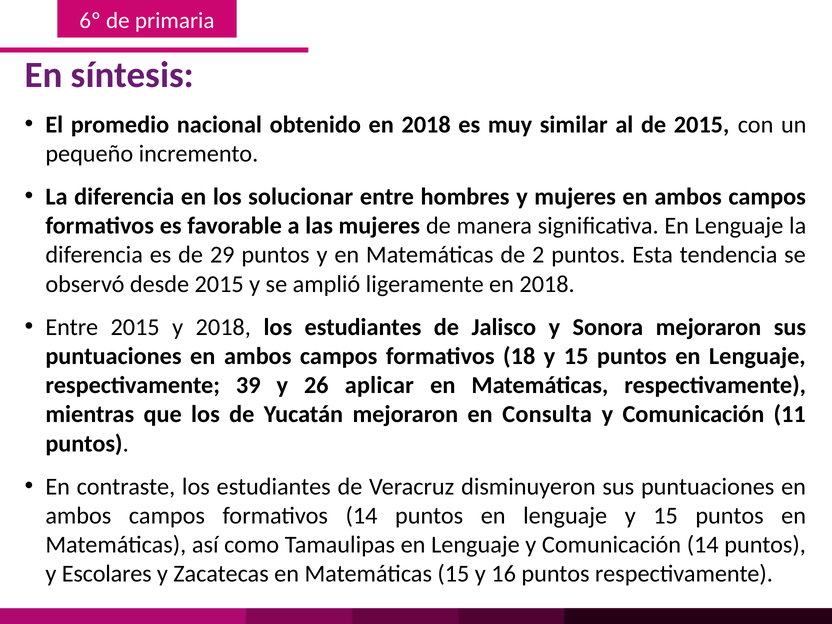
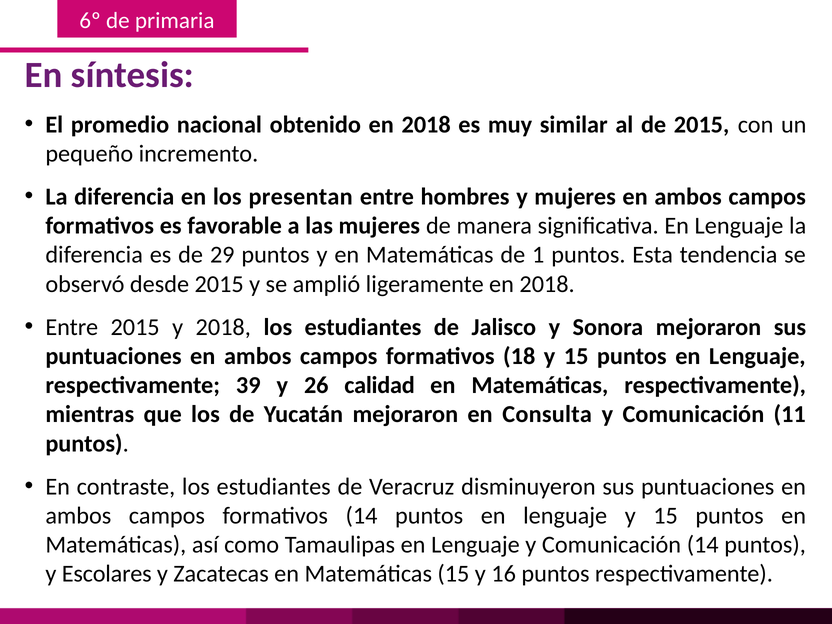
solucionar: solucionar -> presentan
2: 2 -> 1
aplicar: aplicar -> calidad
